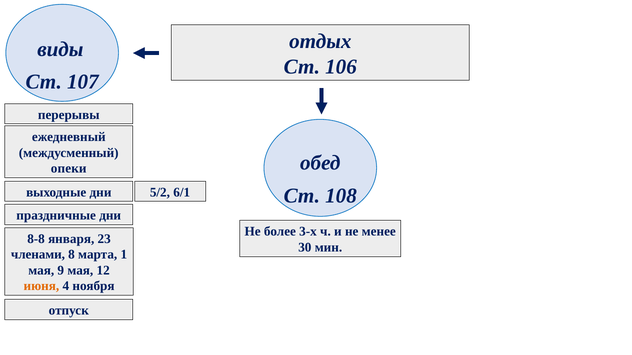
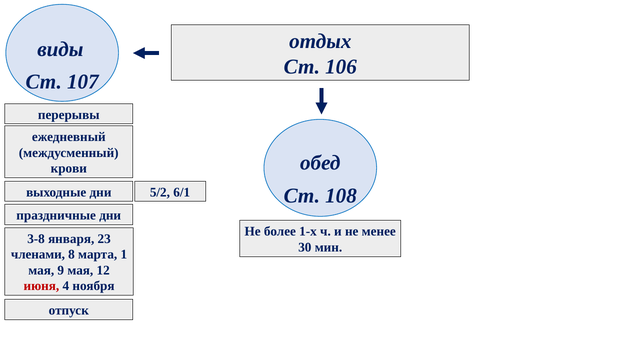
опеки: опеки -> крови
3-х: 3-х -> 1-х
8-8: 8-8 -> 3-8
июня colour: orange -> red
